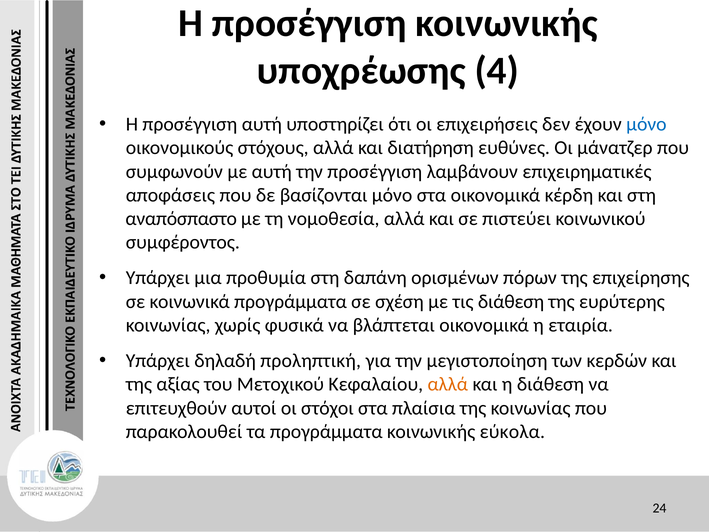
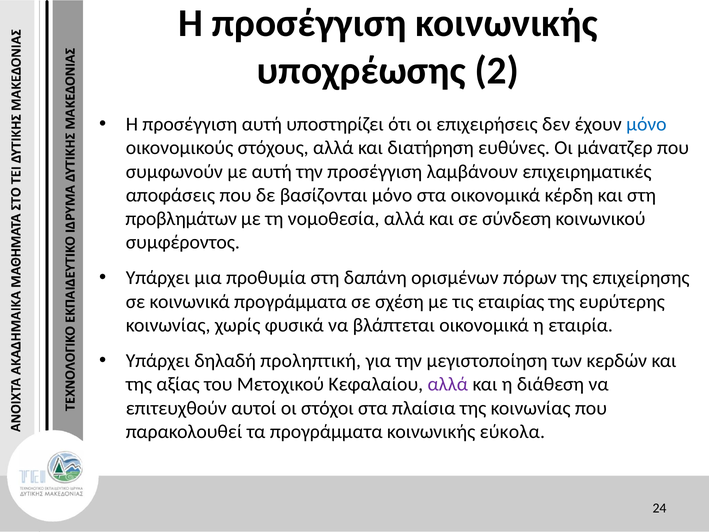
4: 4 -> 2
αναπόσπαστο: αναπόσπαστο -> προβλημάτων
πιστεύει: πιστεύει -> σύνδεση
τις διάθεση: διάθεση -> εταιρίας
αλλά at (448, 384) colour: orange -> purple
